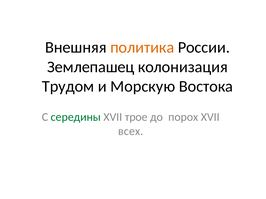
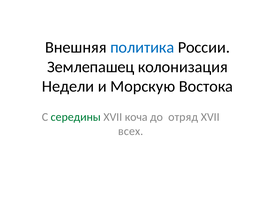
политика colour: orange -> blue
Трудом: Трудом -> Недели
трое: трое -> коча
порох: порох -> отряд
